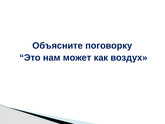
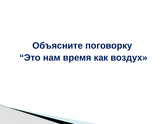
может: может -> время
